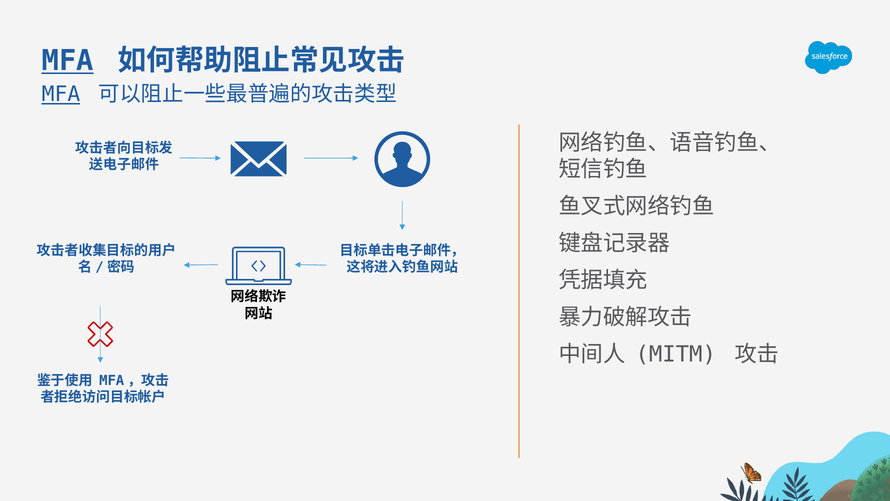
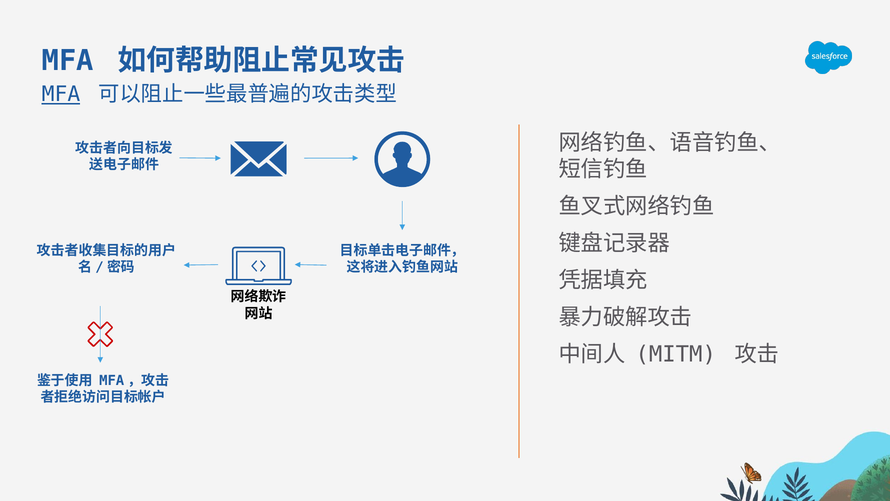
MFA at (68, 61) underline: present -> none
